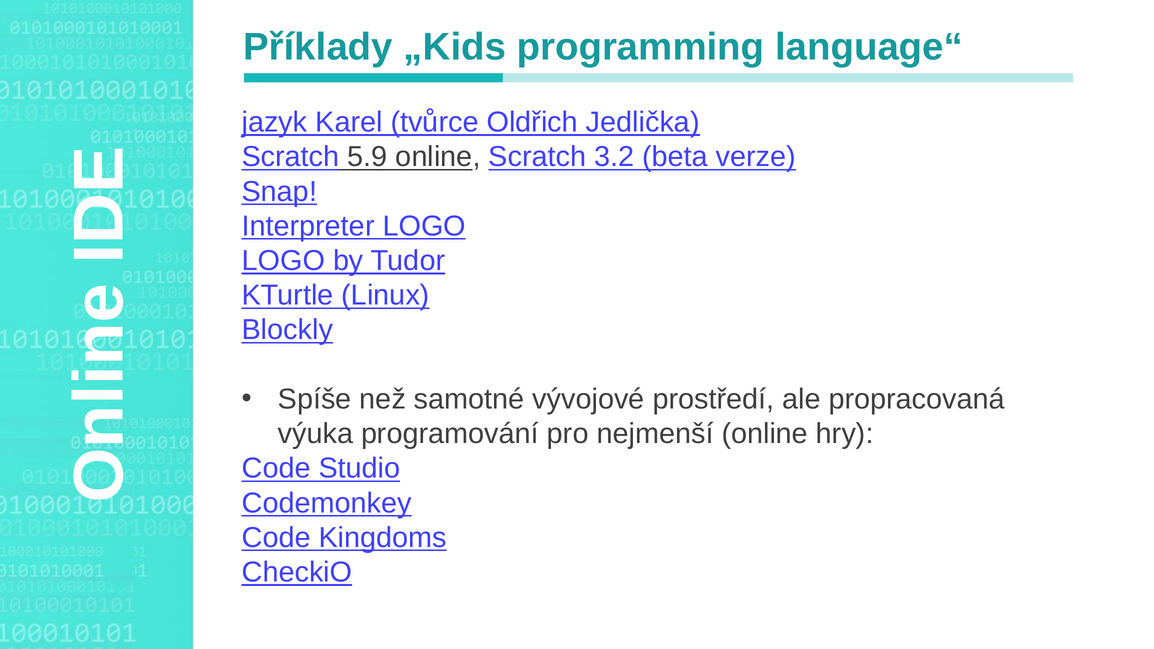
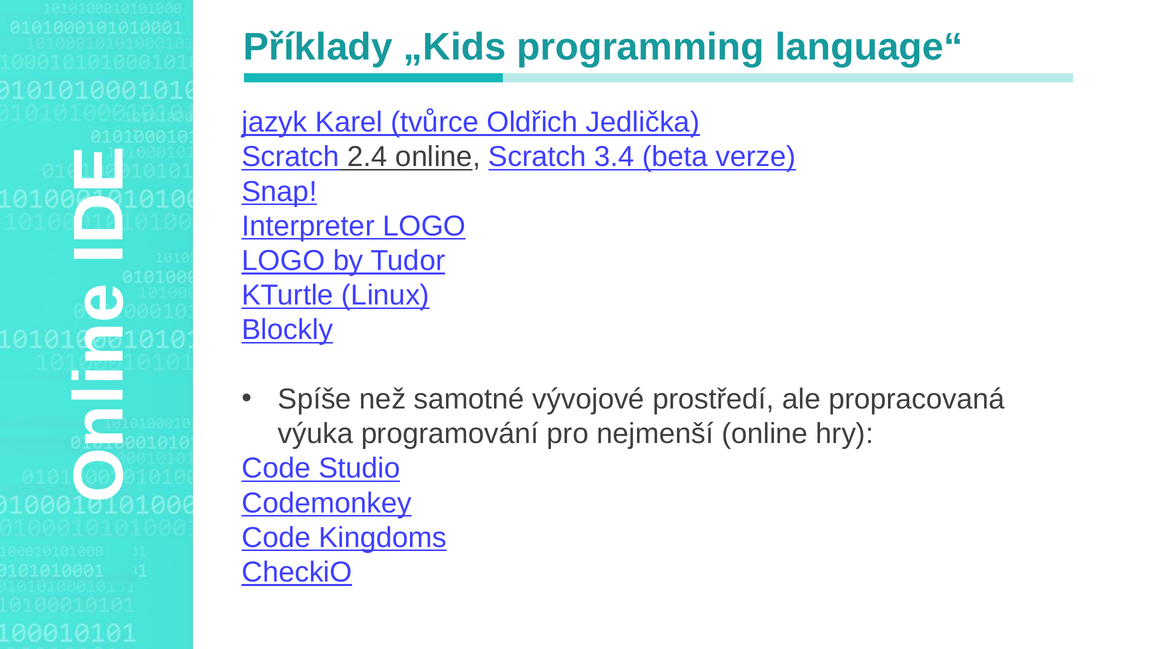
5.9: 5.9 -> 2.4
3.2: 3.2 -> 3.4
